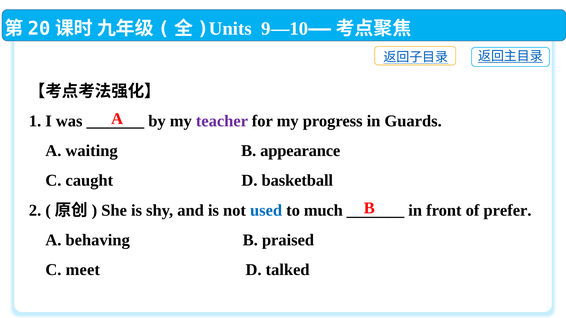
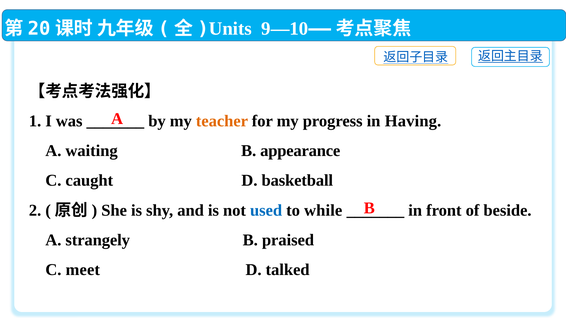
teacher colour: purple -> orange
Guards: Guards -> Having
much: much -> while
prefer: prefer -> beside
behaving: behaving -> strangely
